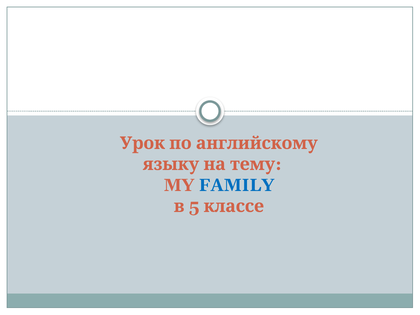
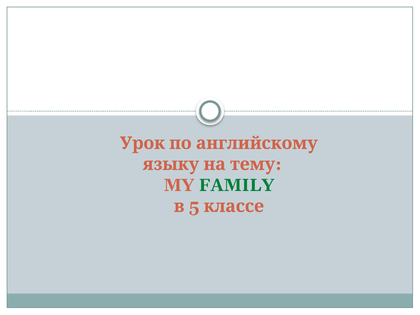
FAMILY colour: blue -> green
